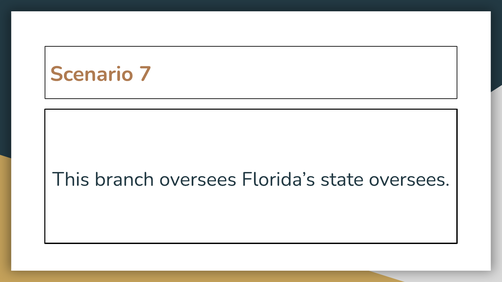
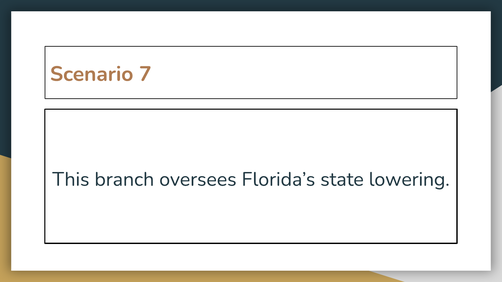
state oversees: oversees -> lowering
